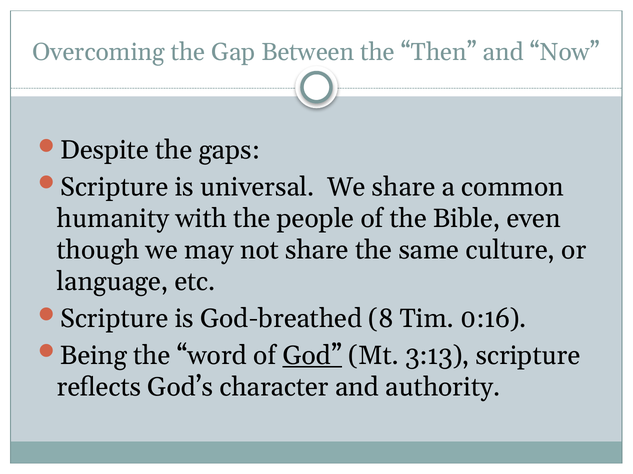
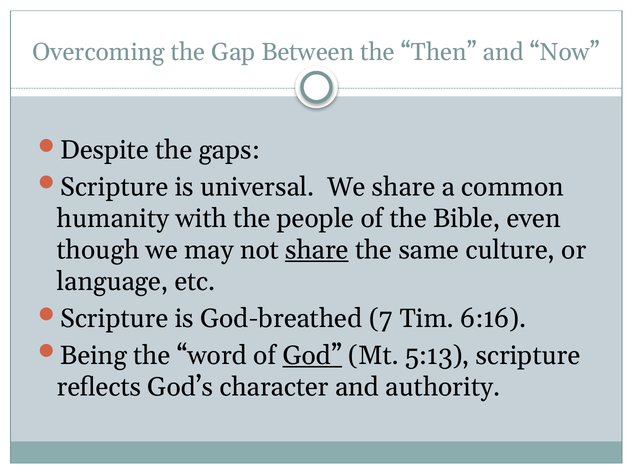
share at (317, 251) underline: none -> present
8: 8 -> 7
0:16: 0:16 -> 6:16
3:13: 3:13 -> 5:13
